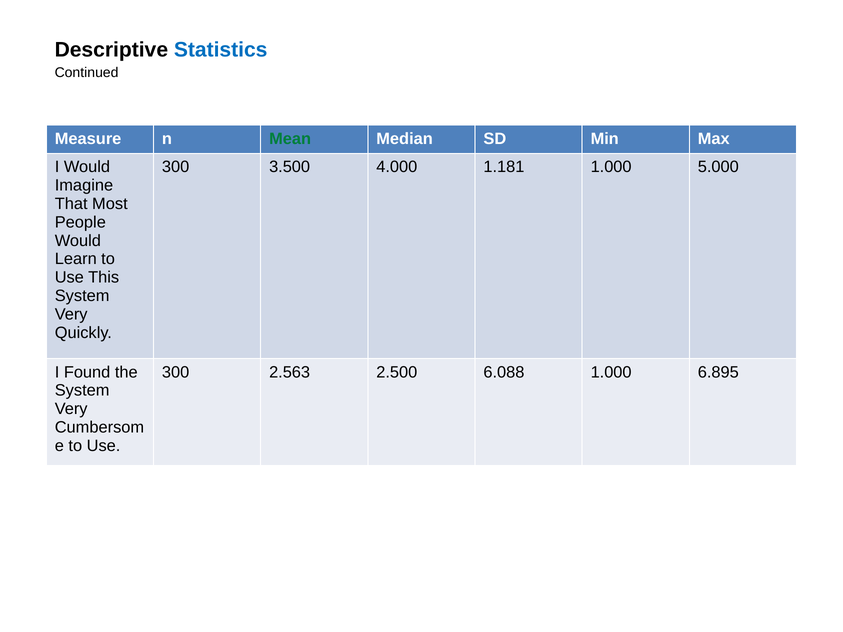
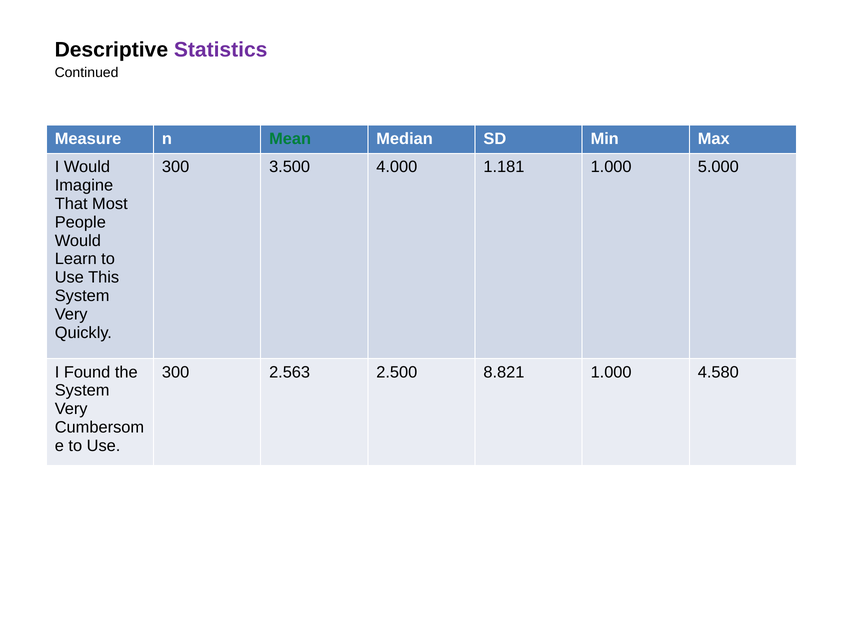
Statistics colour: blue -> purple
6.088: 6.088 -> 8.821
6.895: 6.895 -> 4.580
